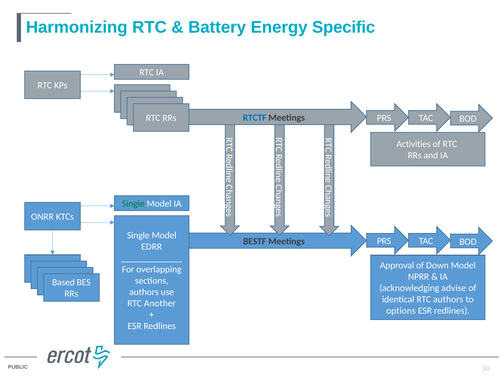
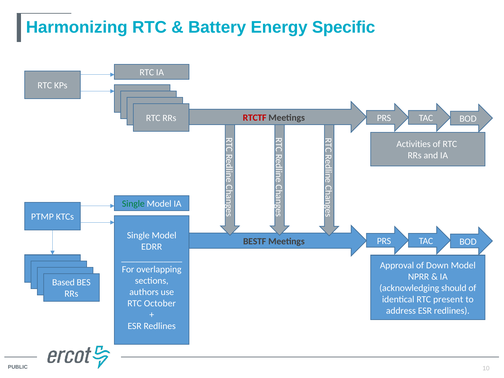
RTCTF colour: blue -> red
ONRR: ONRR -> PTMP
advise: advise -> should
RTC authors: authors -> present
Another: Another -> October
options: options -> address
